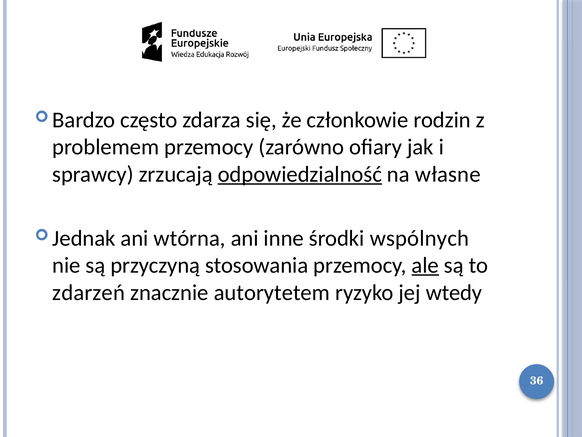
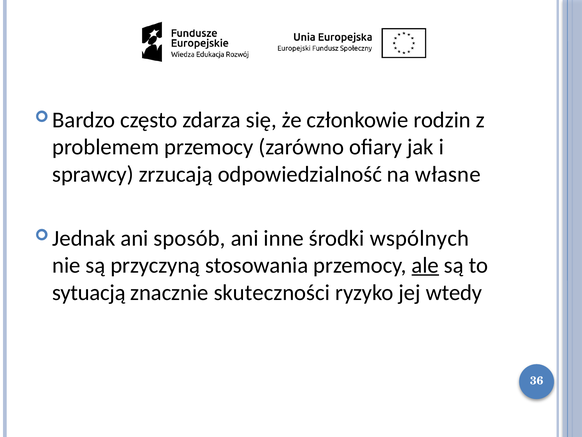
odpowiedzialność underline: present -> none
wtórna: wtórna -> sposób
zdarzeń: zdarzeń -> sytuacją
autorytetem: autorytetem -> skuteczności
